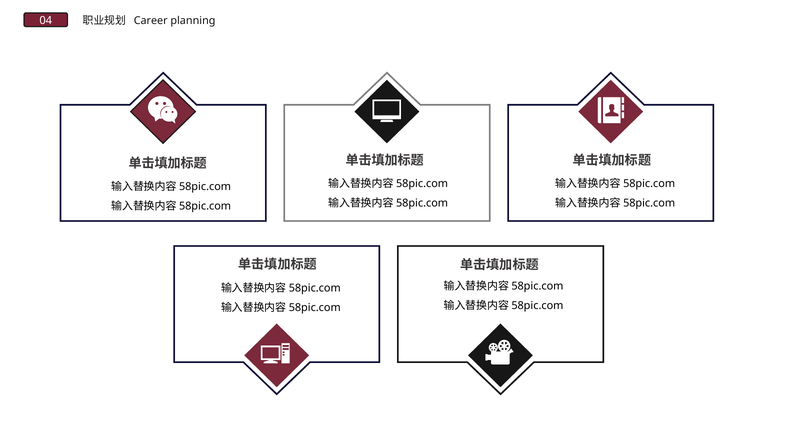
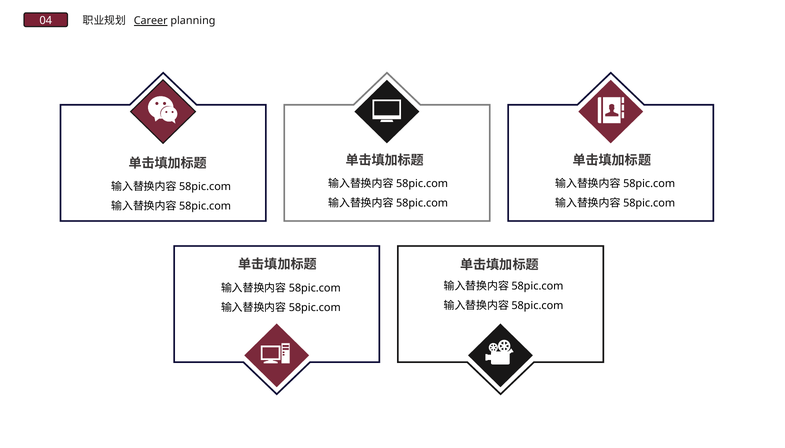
Career underline: none -> present
